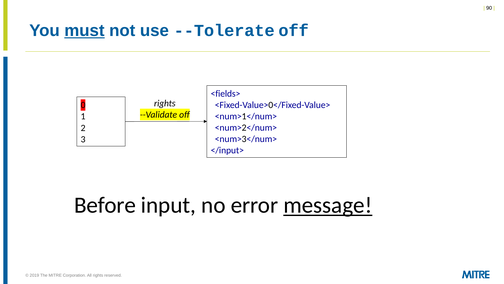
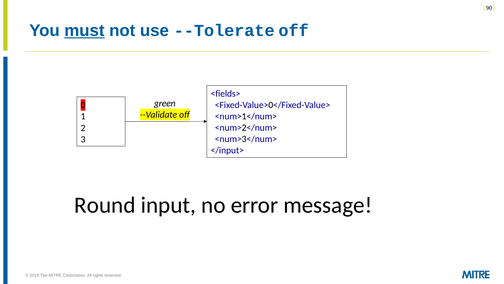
rights at (165, 103): rights -> green
Before: Before -> Round
message underline: present -> none
